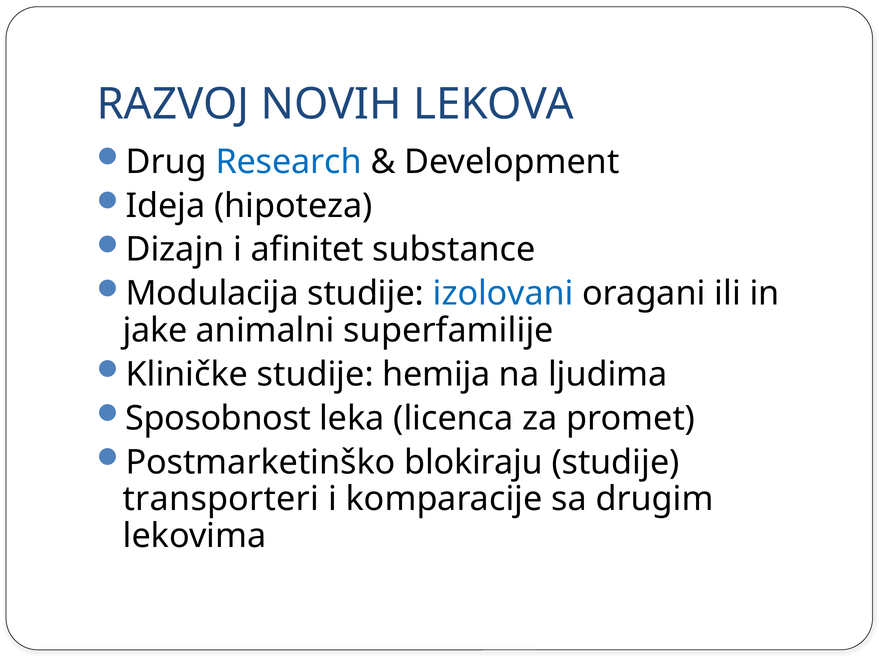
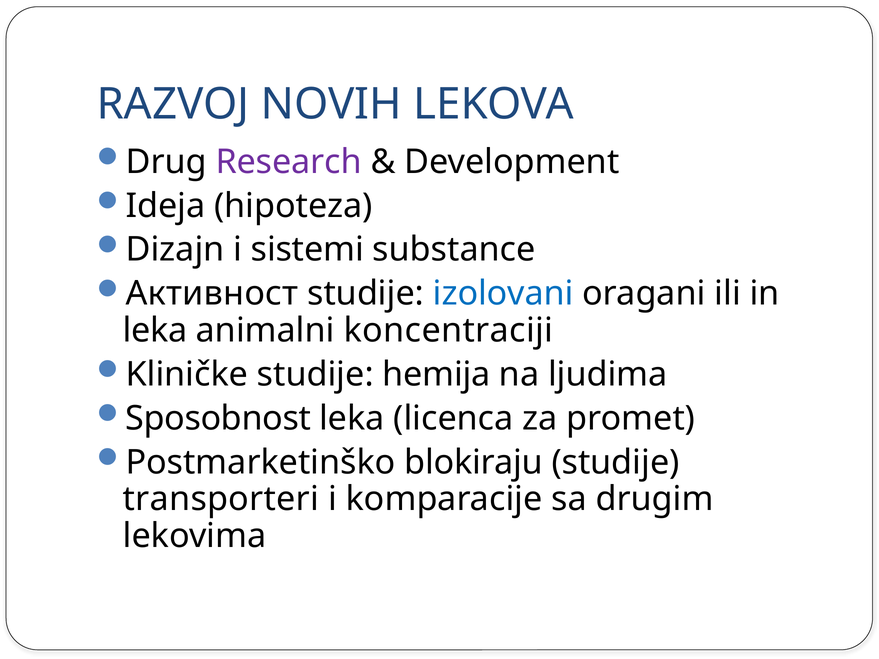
Research colour: blue -> purple
afinitet: afinitet -> sistemi
Modulacija: Modulacija -> Активност
jake at (155, 331): jake -> leka
superfamilije: superfamilije -> koncentraciji
